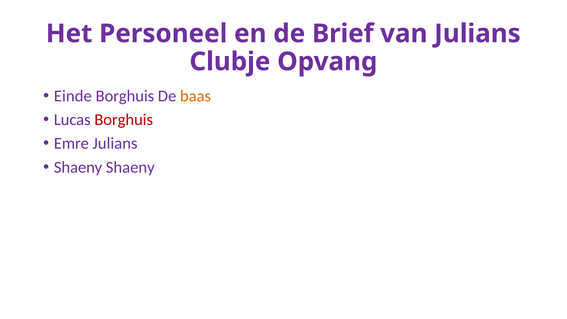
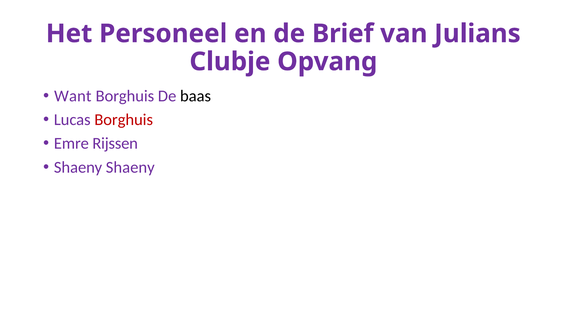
Einde: Einde -> Want
baas colour: orange -> black
Emre Julians: Julians -> Rijssen
